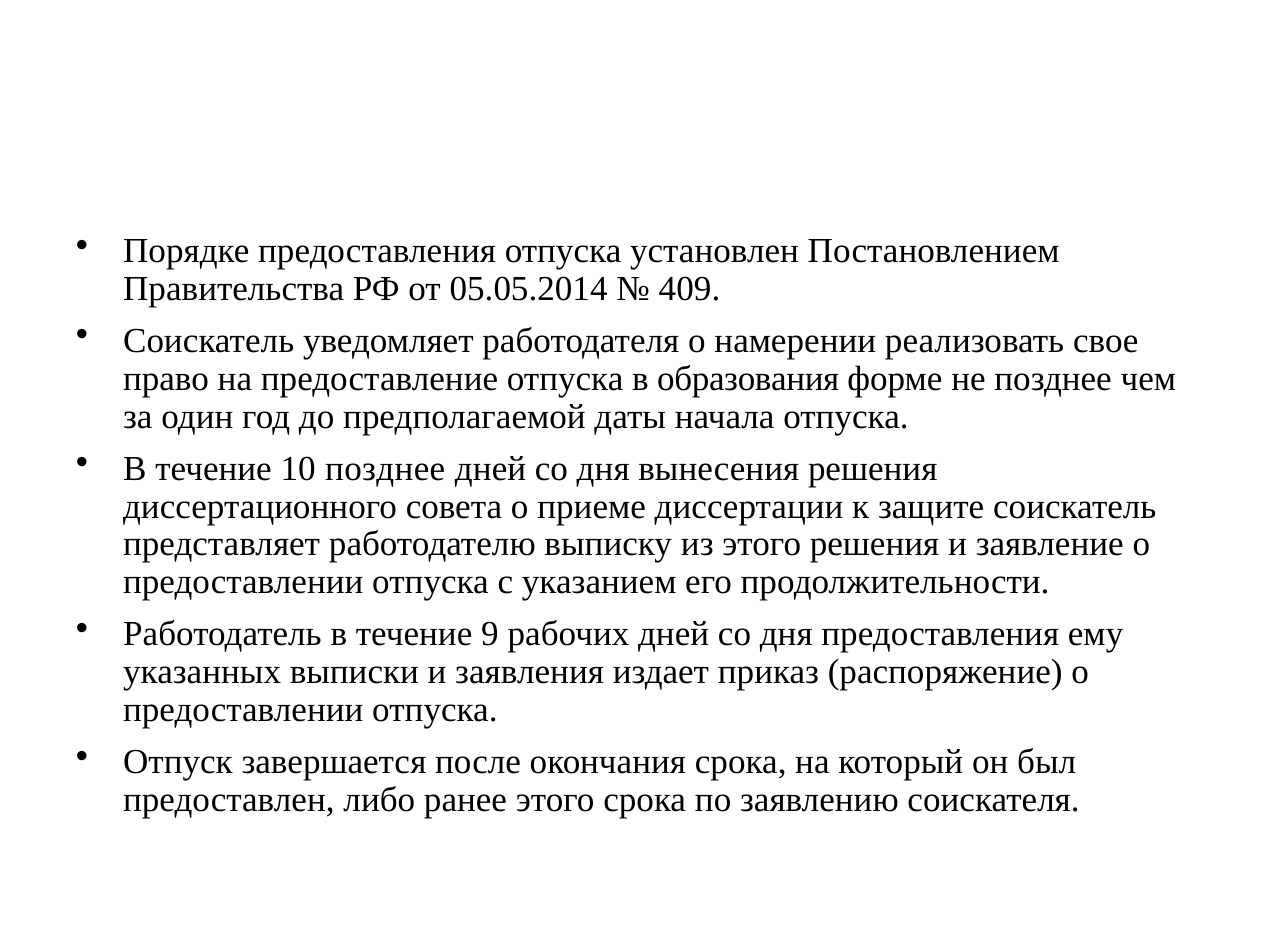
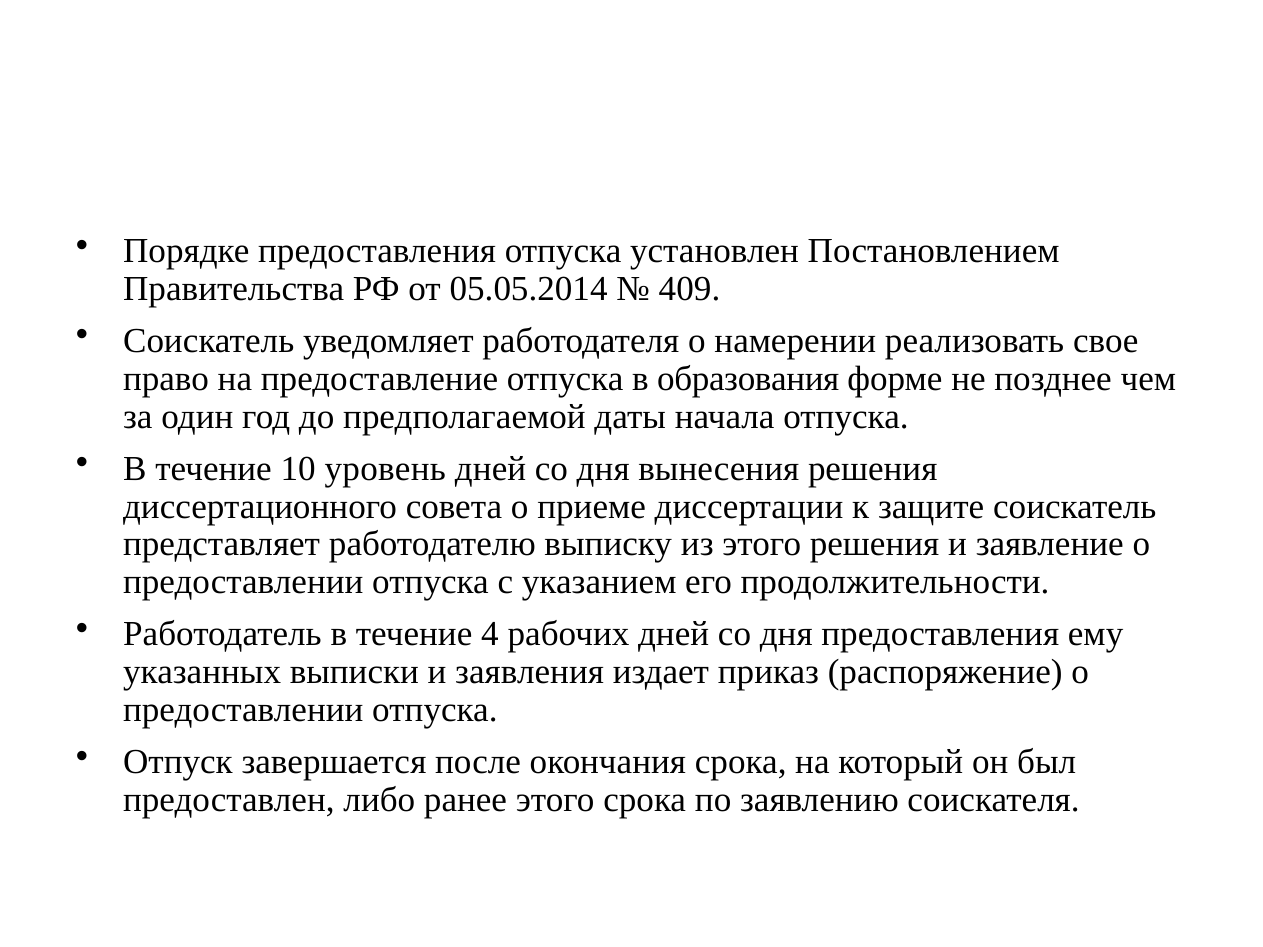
10 позднее: позднее -> уровень
9: 9 -> 4
